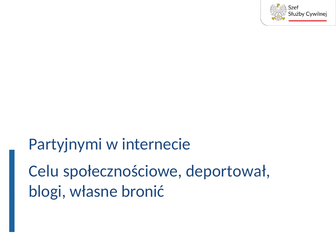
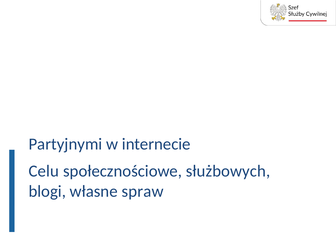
deportował: deportował -> służbowych
bronić: bronić -> spraw
